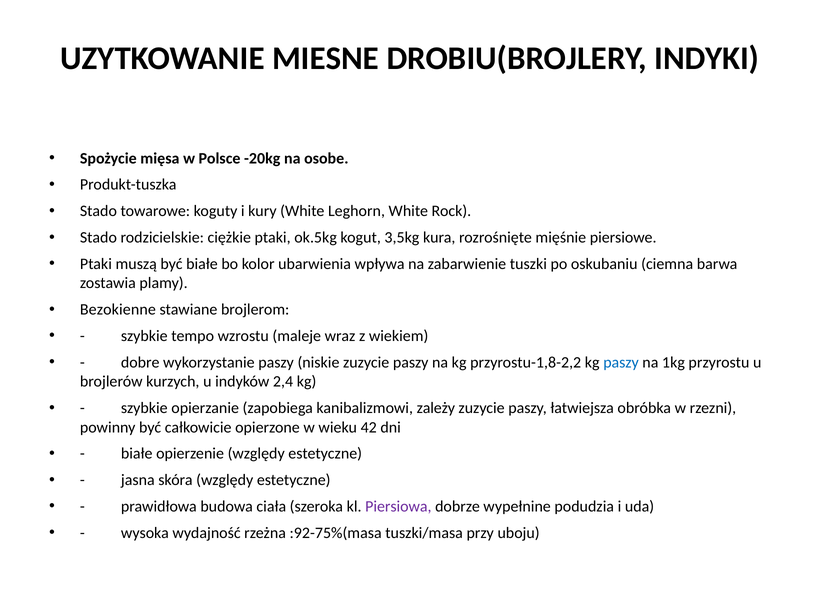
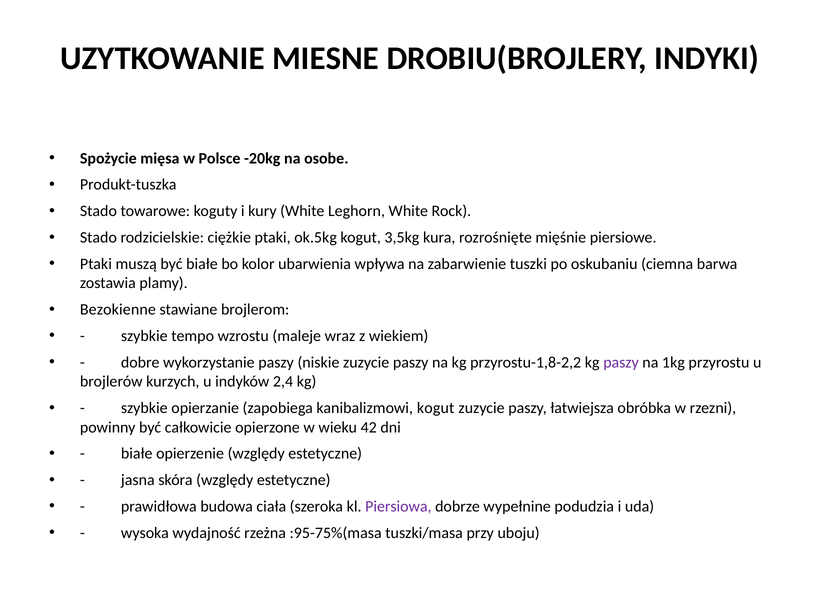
paszy at (621, 363) colour: blue -> purple
kanibalizmowi zależy: zależy -> kogut
:92-75%(masa: :92-75%(masa -> :95-75%(masa
